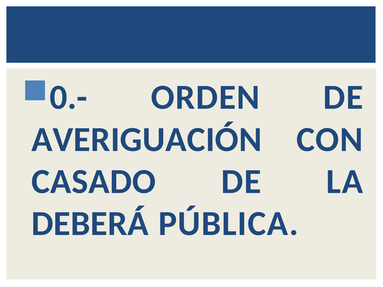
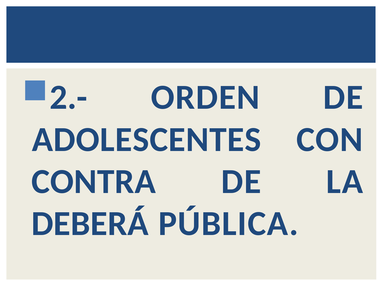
0.-: 0.- -> 2.-
AVERIGUACIÓN: AVERIGUACIÓN -> ADOLESCENTES
CASADO: CASADO -> CONTRA
